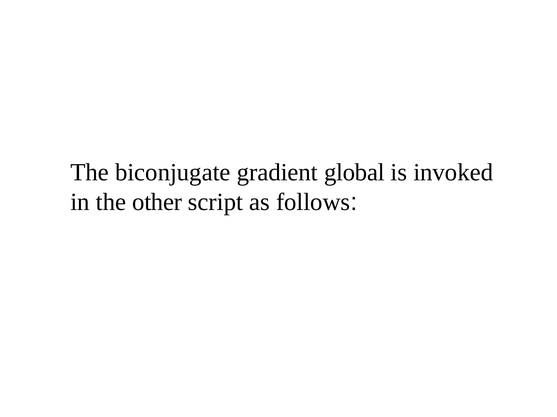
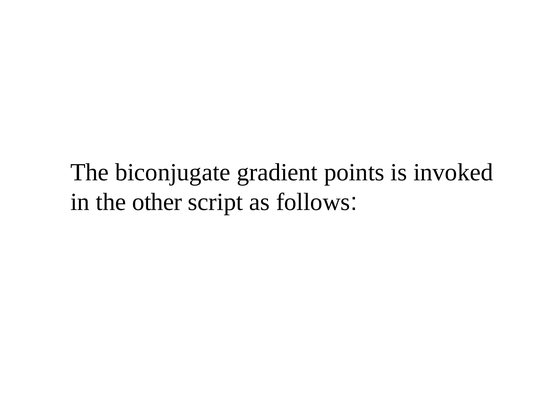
global: global -> points
